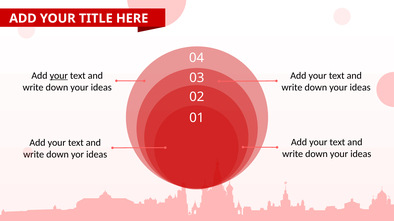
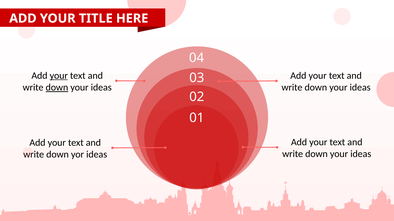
down at (57, 88) underline: none -> present
